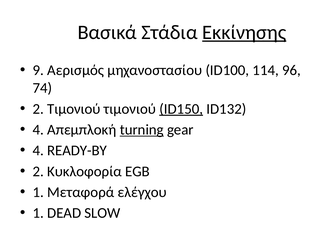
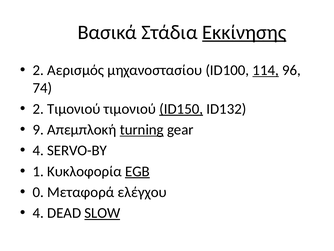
9 at (38, 70): 9 -> 2
114 underline: none -> present
4 at (38, 129): 4 -> 9
READY-BY: READY-BY -> SERVO-BY
2 at (38, 171): 2 -> 1
EGB underline: none -> present
1 at (38, 192): 1 -> 0
1 at (38, 213): 1 -> 4
SLOW underline: none -> present
